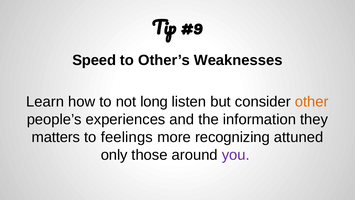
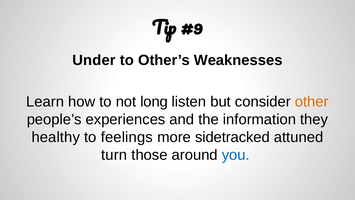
Speed: Speed -> Under
matters: matters -> healthy
recognizing: recognizing -> sidetracked
only: only -> turn
you colour: purple -> blue
